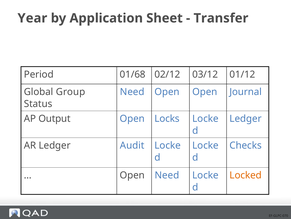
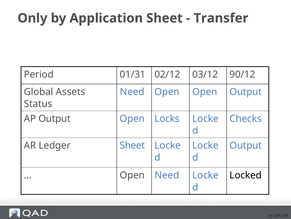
Year: Year -> Only
01/68: 01/68 -> 01/31
01/12: 01/12 -> 90/12
Group: Group -> Assets
Open Journal: Journal -> Output
Ledger at (246, 118): Ledger -> Checks
Ledger Audit: Audit -> Sheet
Checks at (246, 145): Checks -> Output
Locked colour: orange -> black
